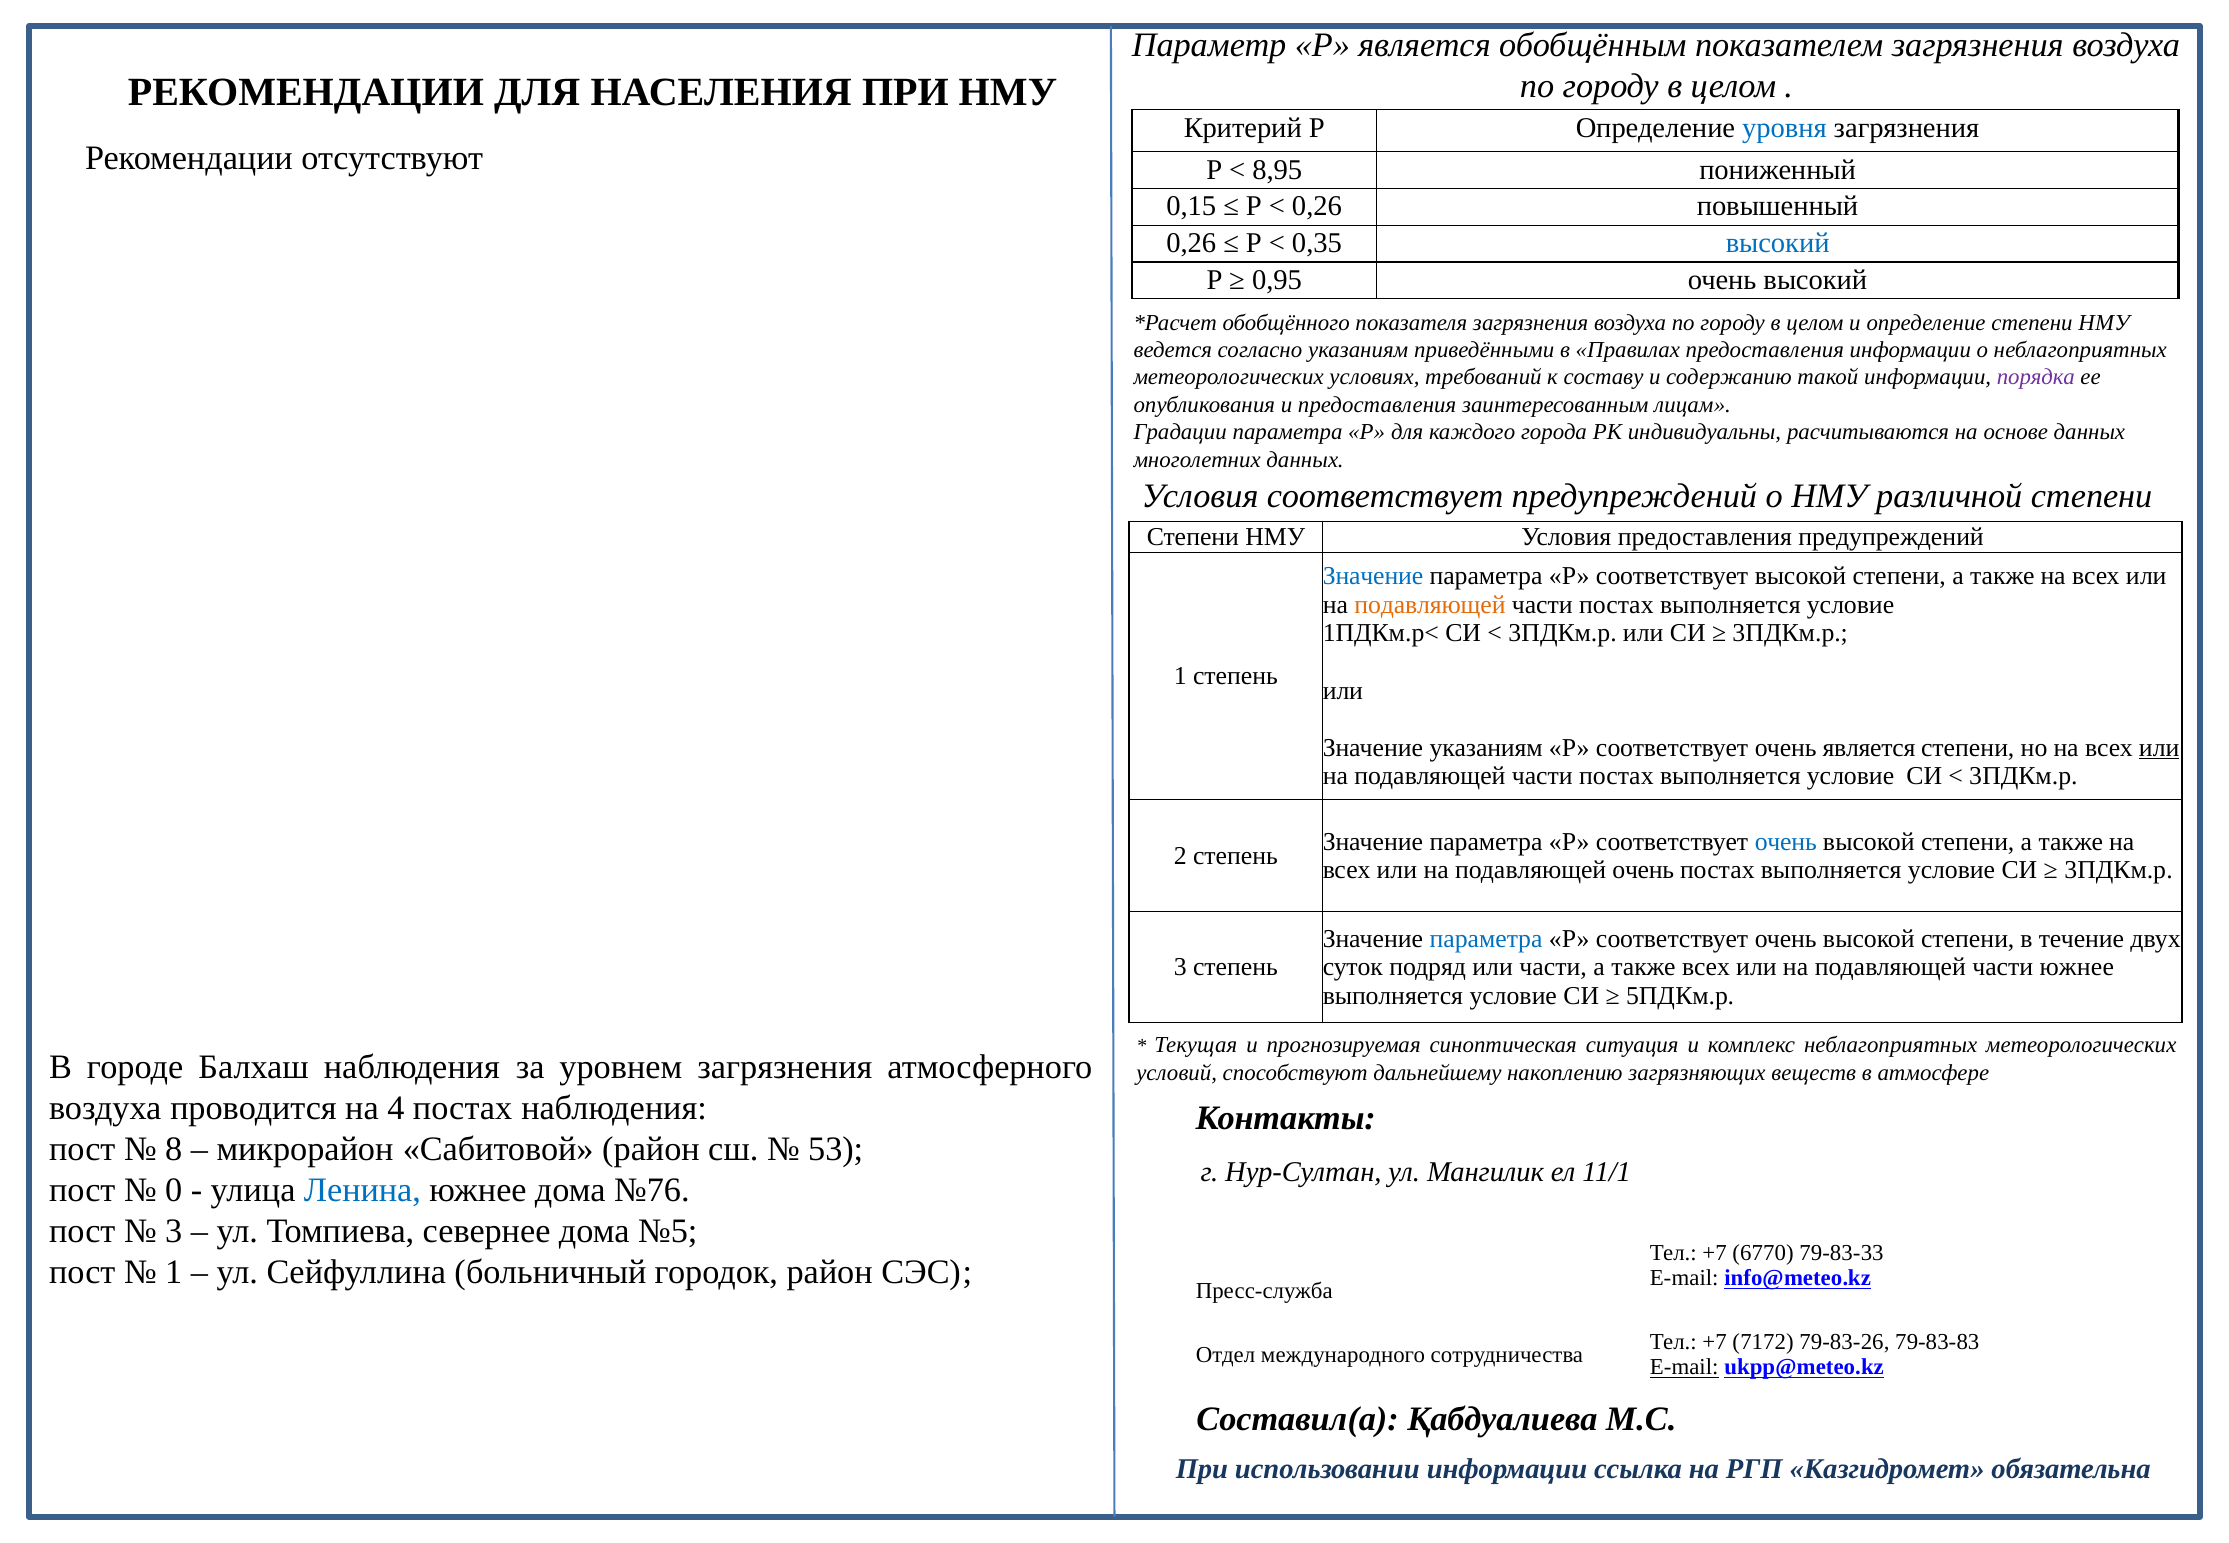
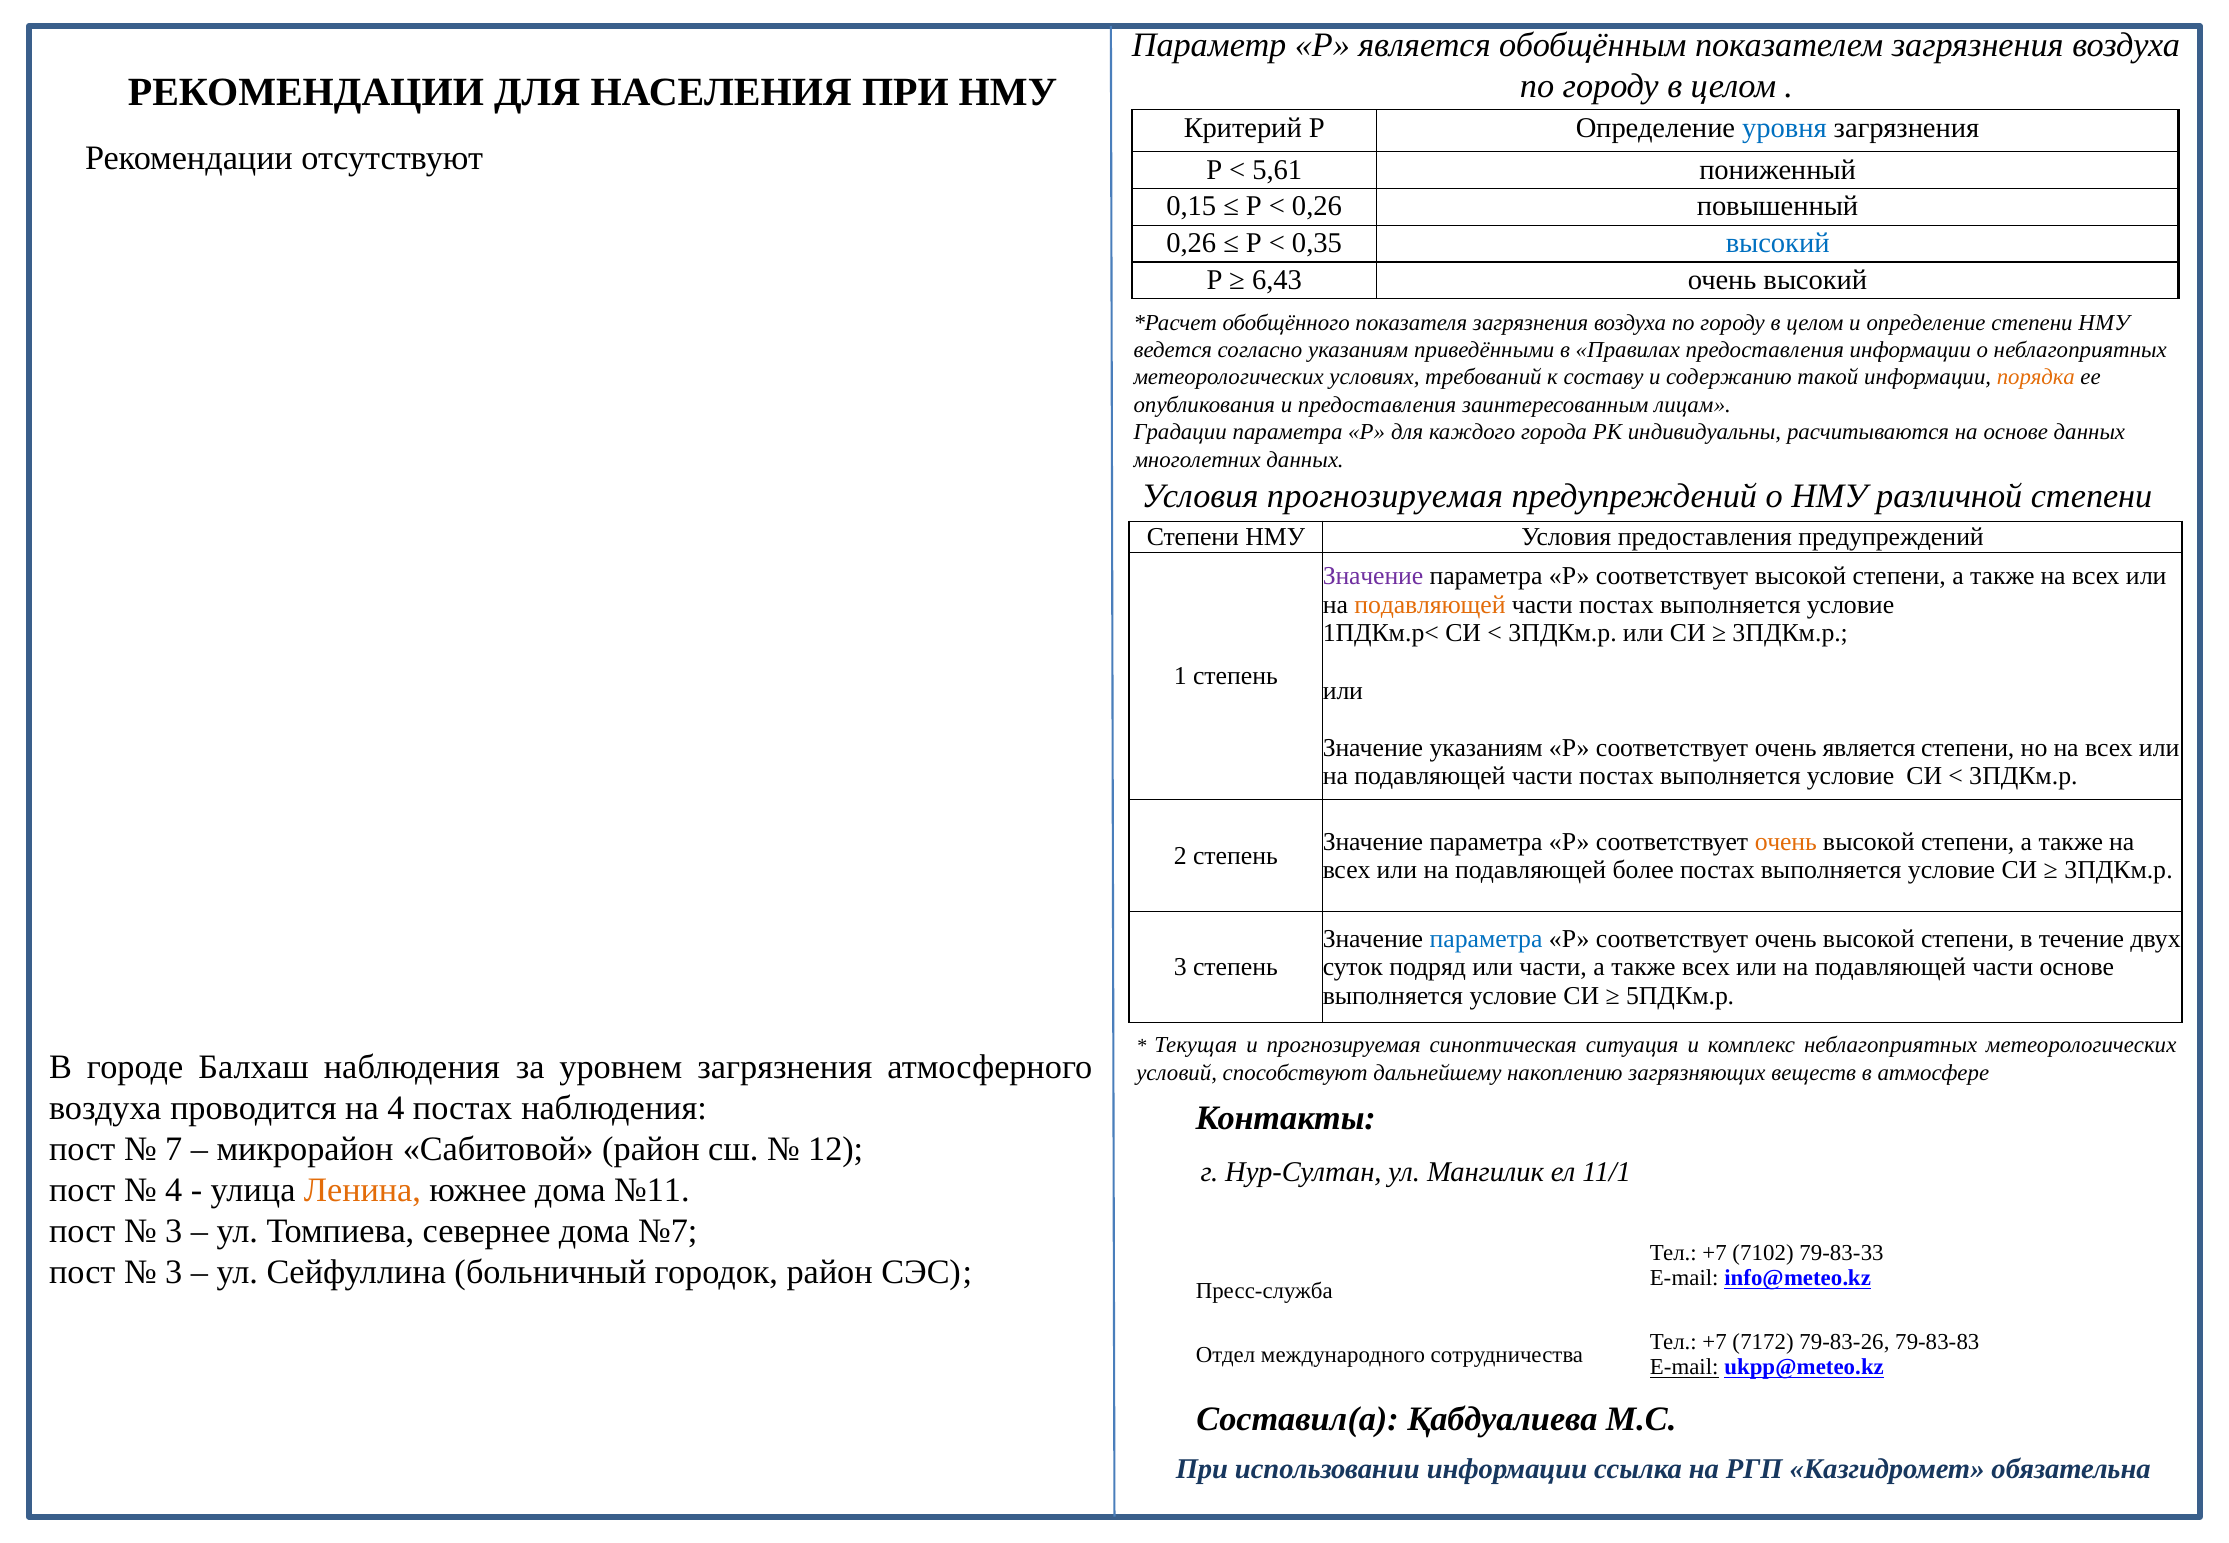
8,95: 8,95 -> 5,61
0,95: 0,95 -> 6,43
порядка colour: purple -> orange
Условия соответствует: соответствует -> прогнозируемая
Значение at (1373, 577) colour: blue -> purple
или at (2159, 748) underline: present -> none
очень at (1786, 842) colour: blue -> orange
подавляющей очень: очень -> более
части южнее: южнее -> основе
8: 8 -> 7
53: 53 -> 12
0 at (174, 1190): 0 -> 4
Ленина colour: blue -> orange
№76: №76 -> №11
№5: №5 -> №7
6770: 6770 -> 7102
1 at (174, 1273): 1 -> 3
